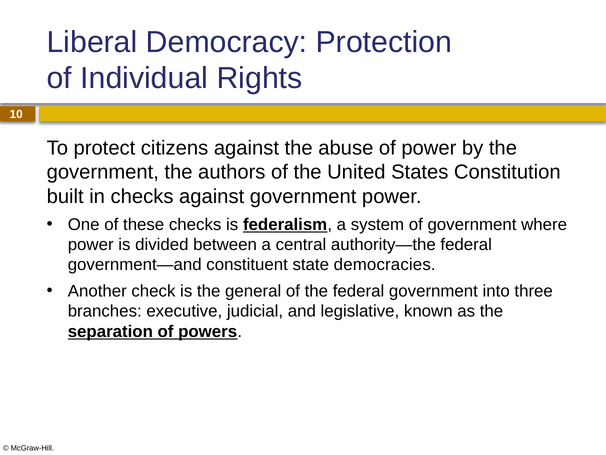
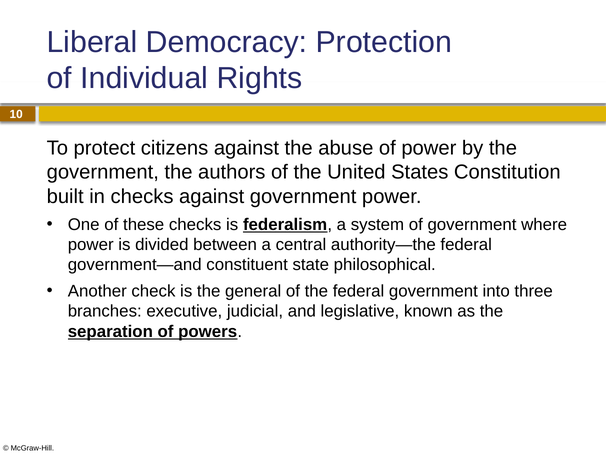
democracies: democracies -> philosophical
